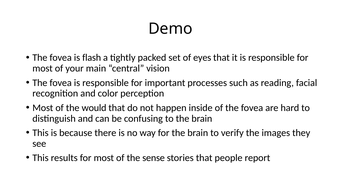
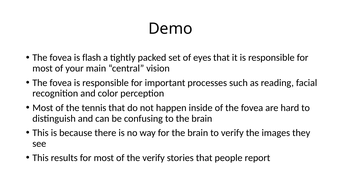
would: would -> tennis
the sense: sense -> verify
